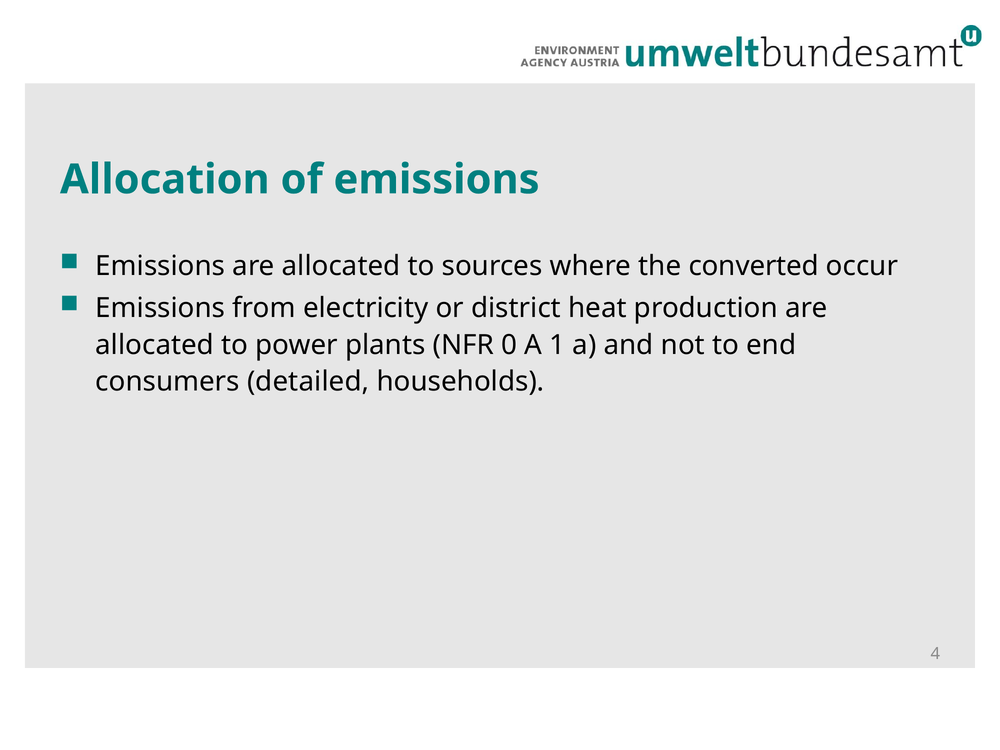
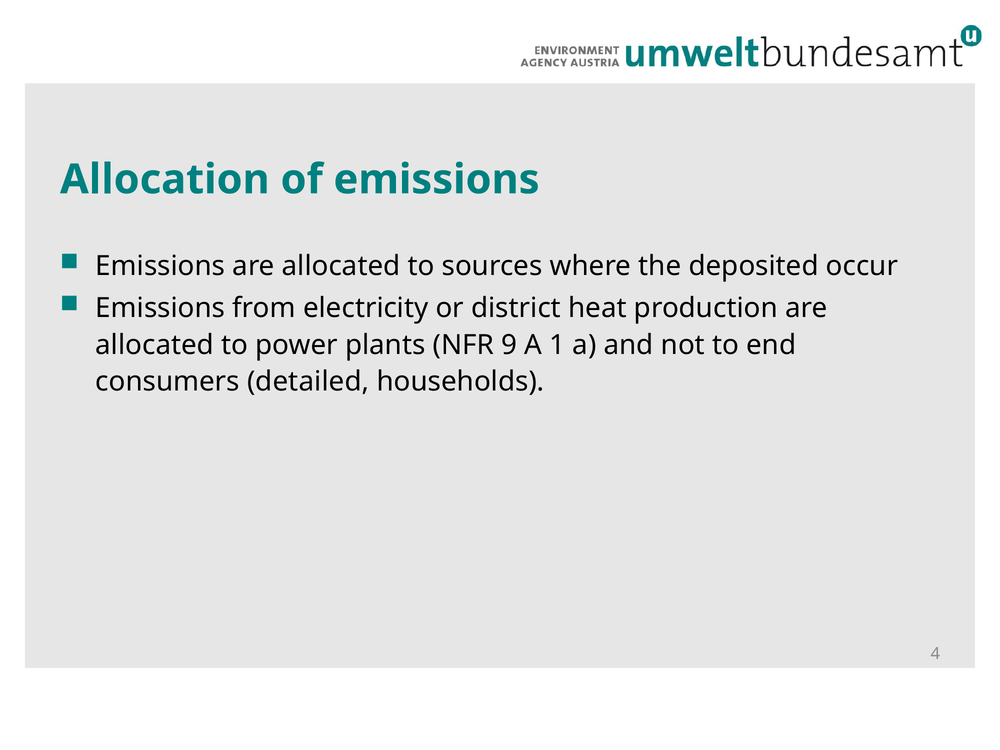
converted: converted -> deposited
0: 0 -> 9
